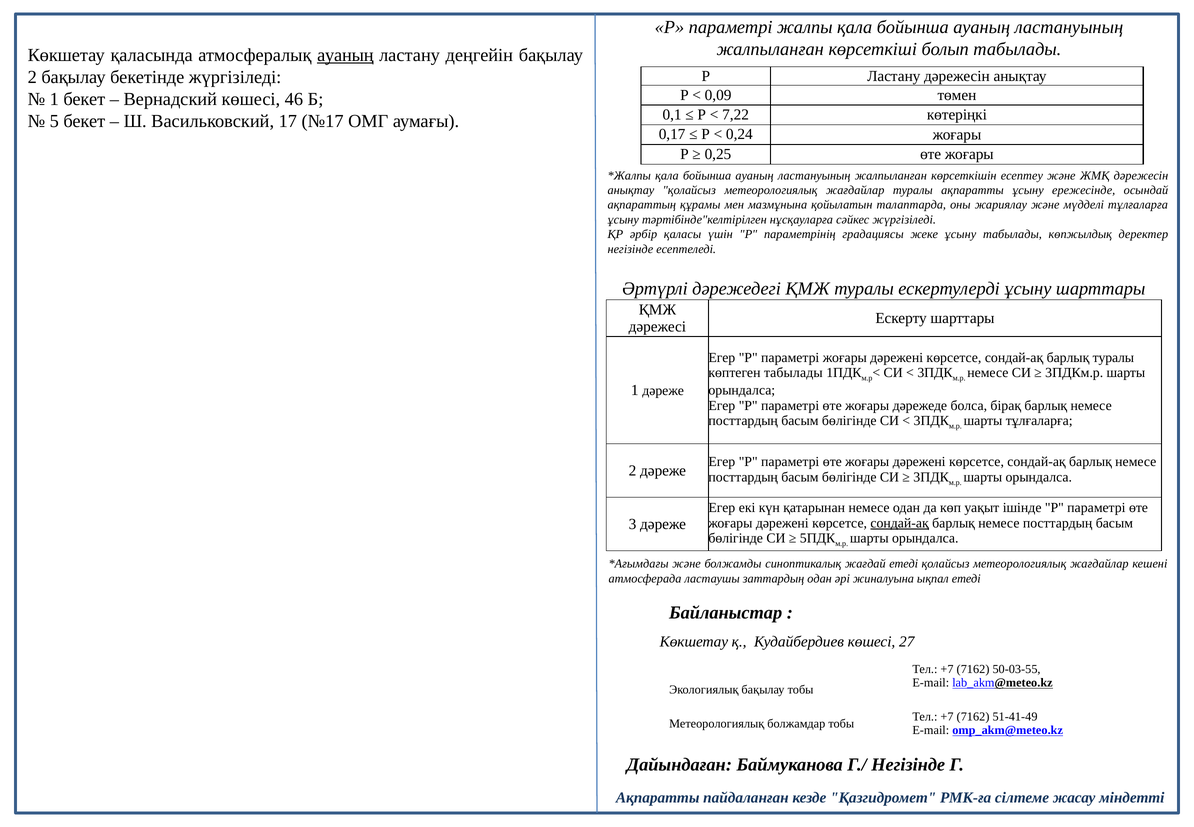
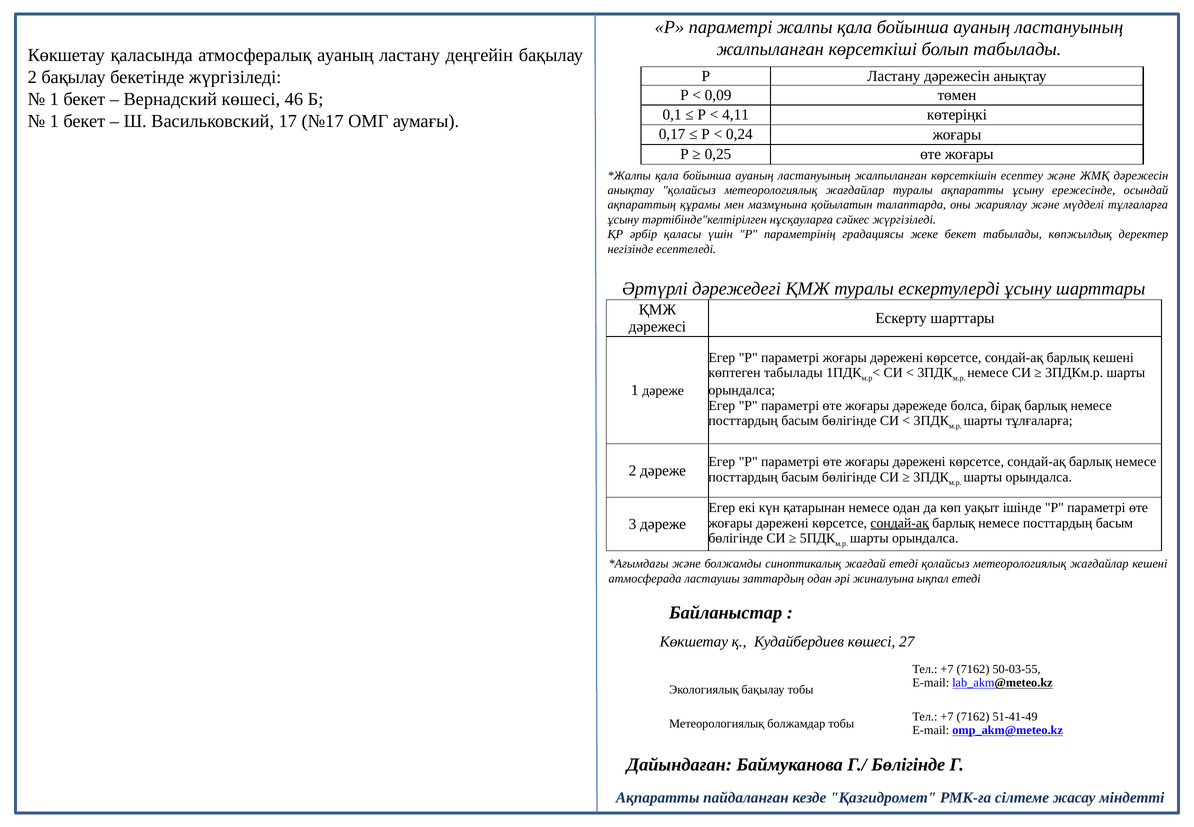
ауаның at (345, 55) underline: present -> none
7,22: 7,22 -> 4,11
5 at (54, 121): 5 -> 1
жеке ұсыну: ұсыну -> бекет
барлық туралы: туралы -> кешені
Г./ Негізінде: Негізінде -> Бөлігінде
